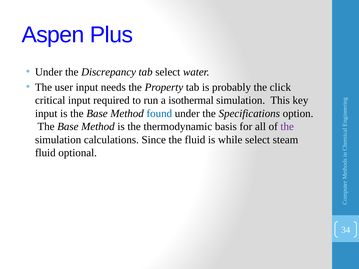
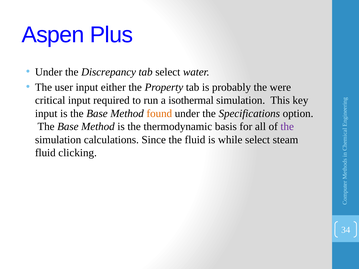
needs: needs -> either
click: click -> were
found colour: blue -> orange
optional: optional -> clicking
